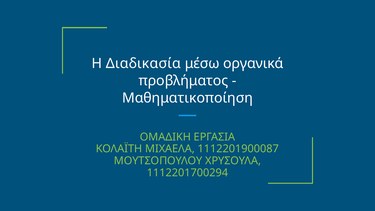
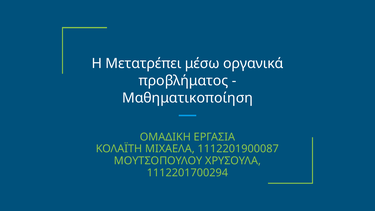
Διαδικασία: Διαδικασία -> Μετατρέπει
